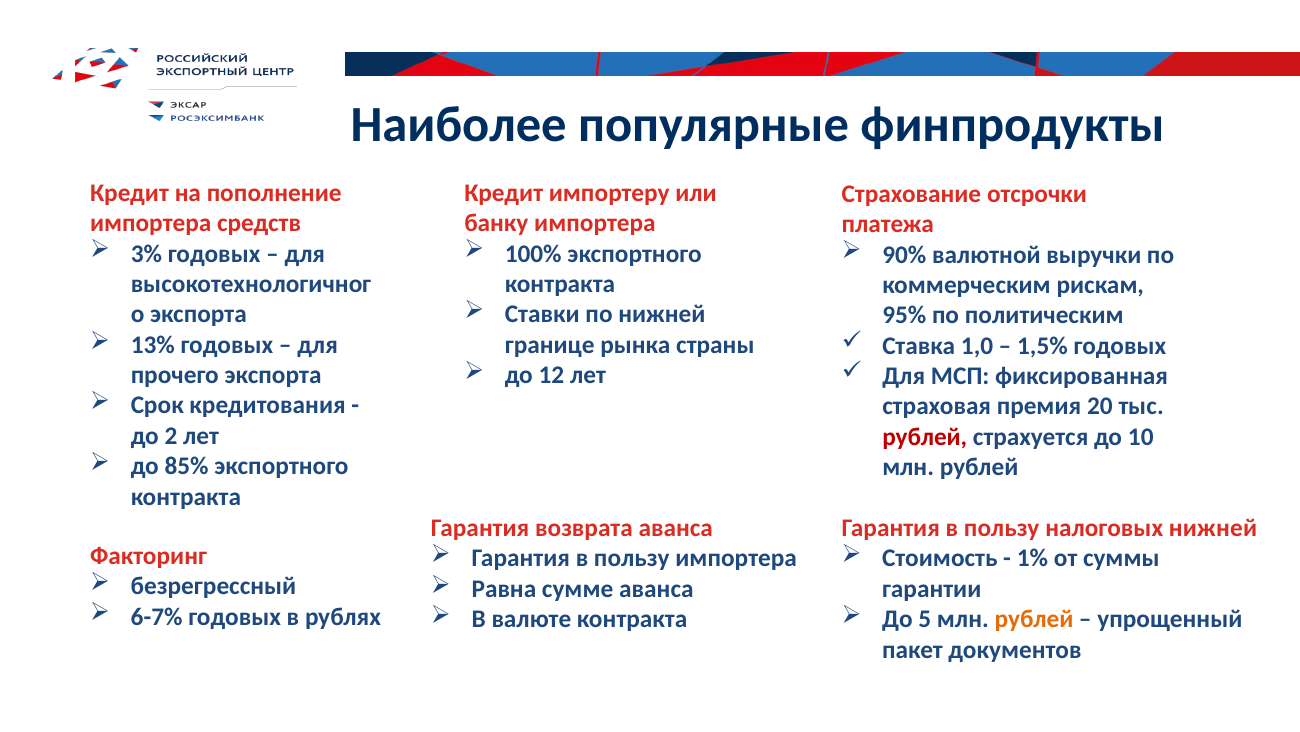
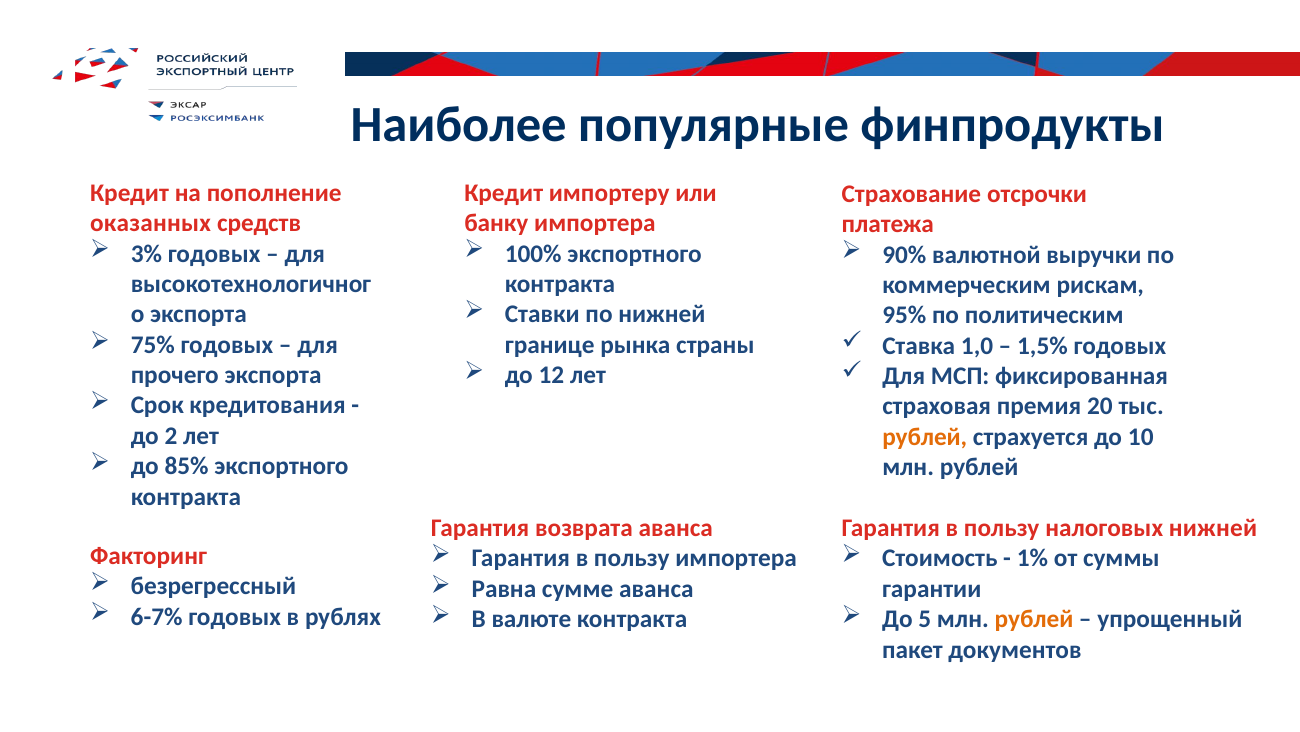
импортера at (151, 223): импортера -> оказанных
13%: 13% -> 75%
рублей at (925, 437) colour: red -> orange
